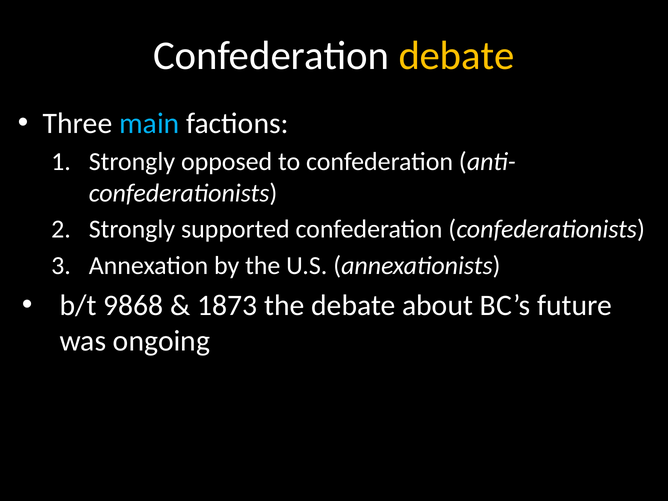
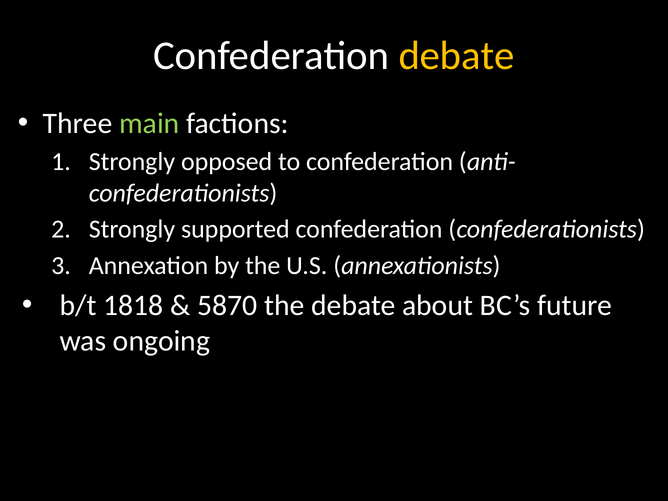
main colour: light blue -> light green
9868: 9868 -> 1818
1873: 1873 -> 5870
